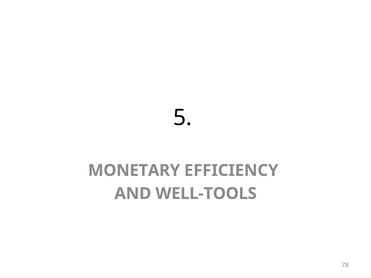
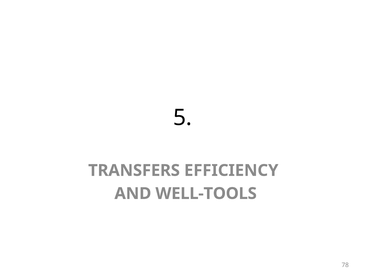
MONETARY: MONETARY -> TRANSFERS
